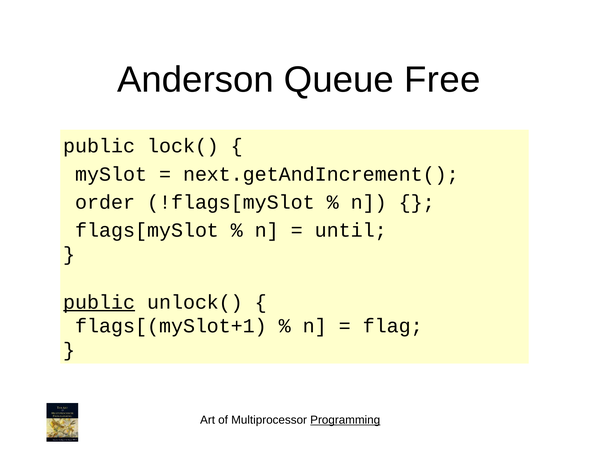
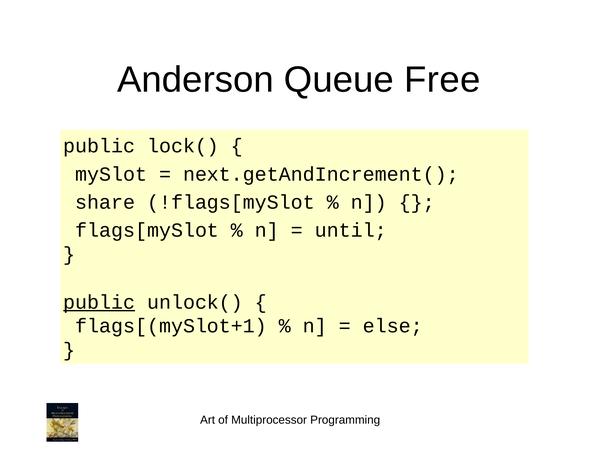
order: order -> share
flag: flag -> else
Programming underline: present -> none
